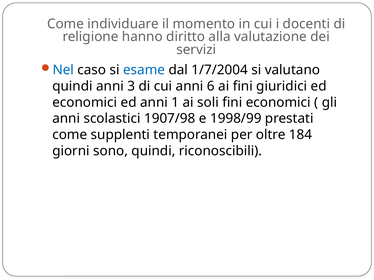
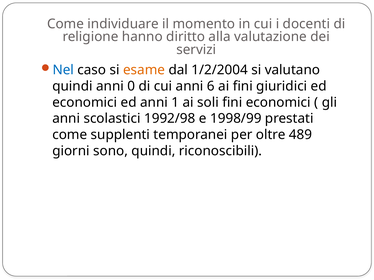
esame colour: blue -> orange
1/7/2004: 1/7/2004 -> 1/2/2004
3: 3 -> 0
1907/98: 1907/98 -> 1992/98
184: 184 -> 489
